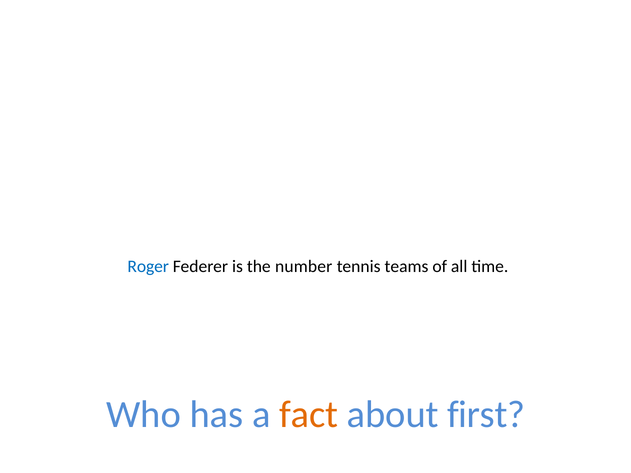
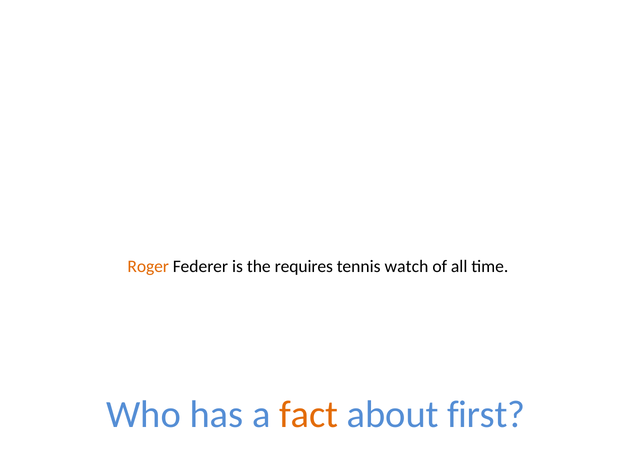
Roger colour: blue -> orange
number: number -> requires
teams: teams -> watch
